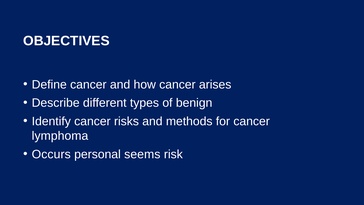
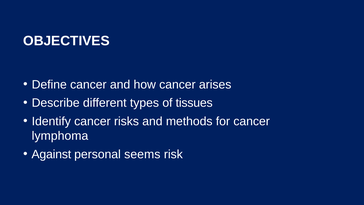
benign: benign -> tissues
Occurs: Occurs -> Against
